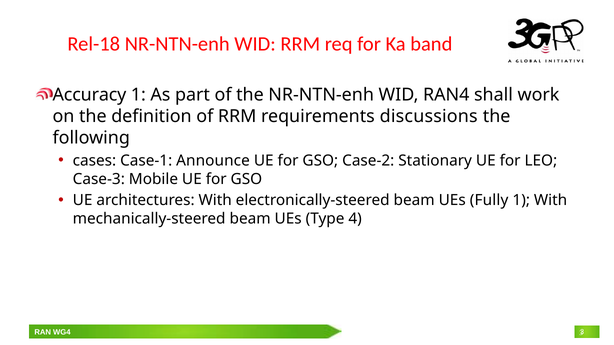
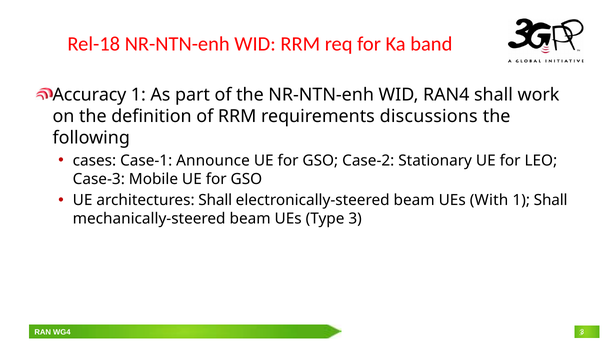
architectures With: With -> Shall
Fully: Fully -> With
1 With: With -> Shall
Type 4: 4 -> 3
